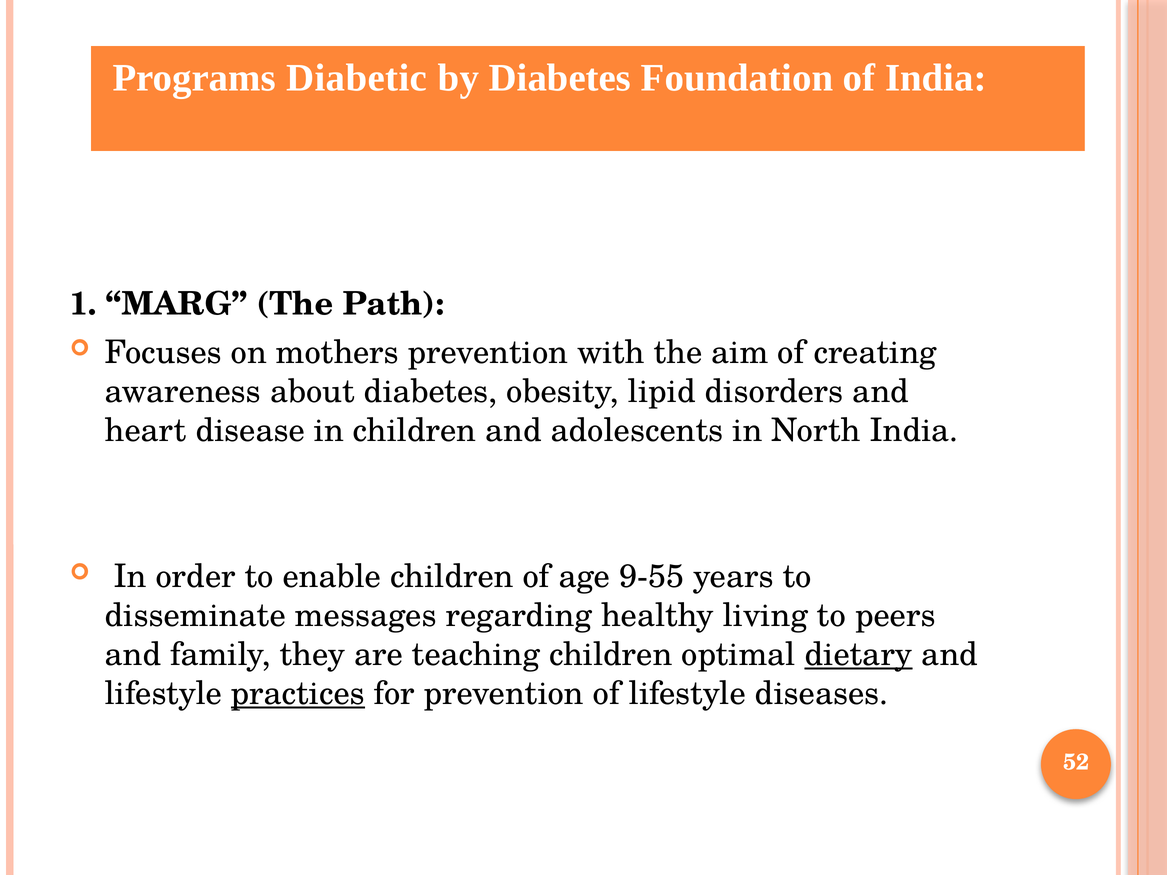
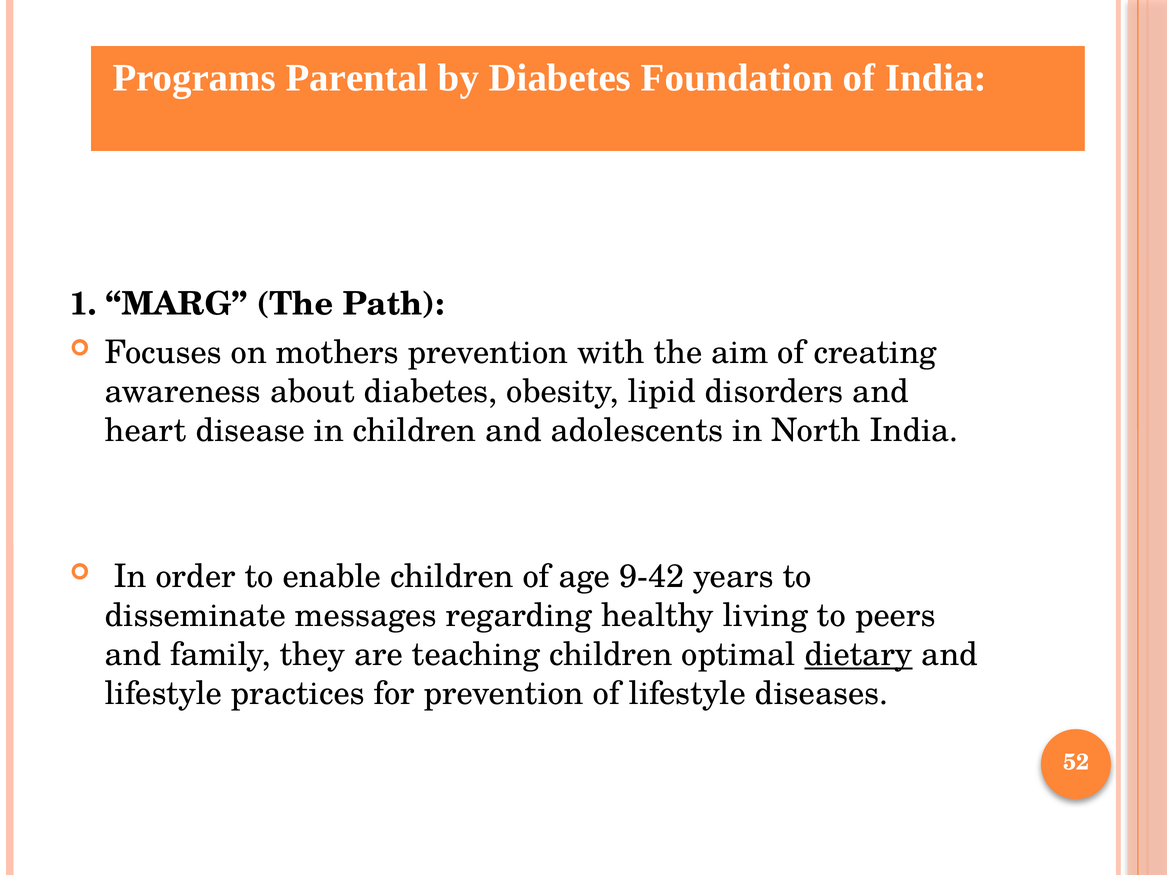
Diabetic: Diabetic -> Parental
9-55: 9-55 -> 9-42
practices underline: present -> none
